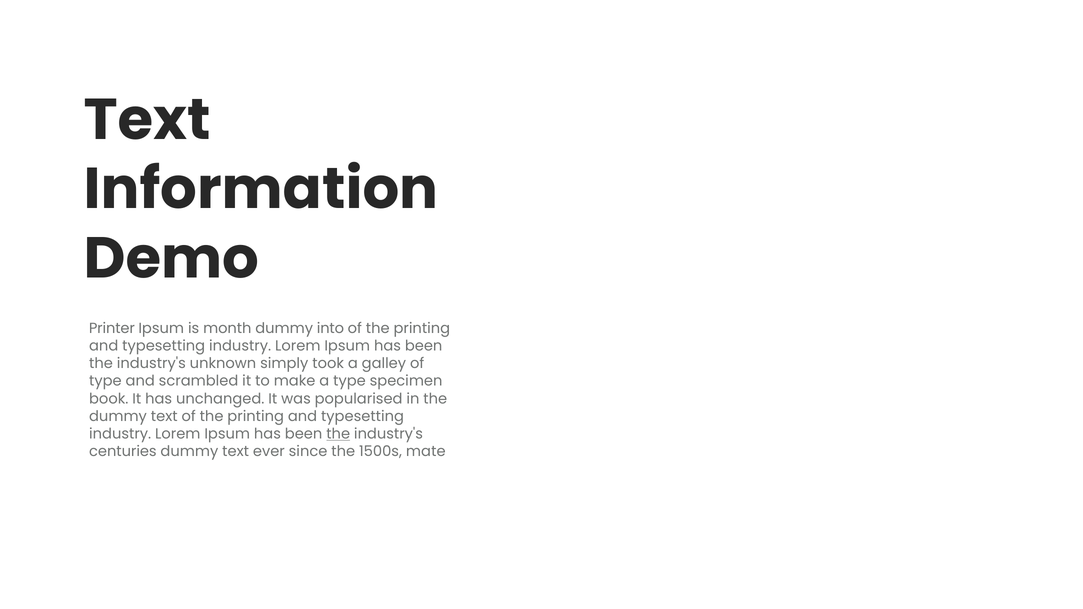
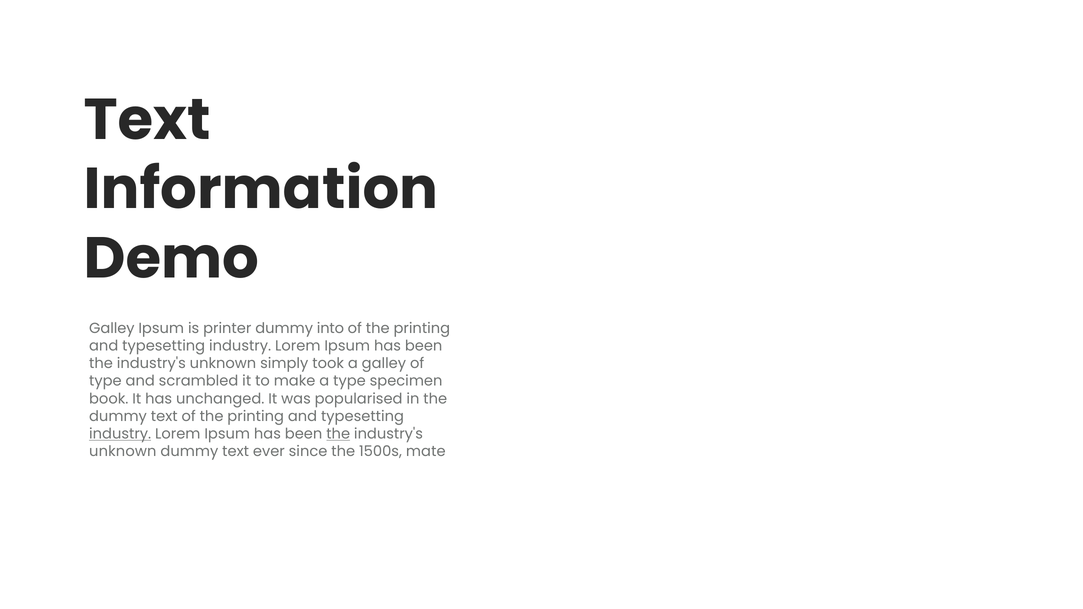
Printer at (112, 328): Printer -> Galley
month: month -> printer
industry at (120, 434) underline: none -> present
centuries at (123, 452): centuries -> unknown
